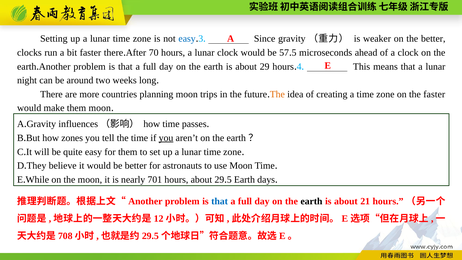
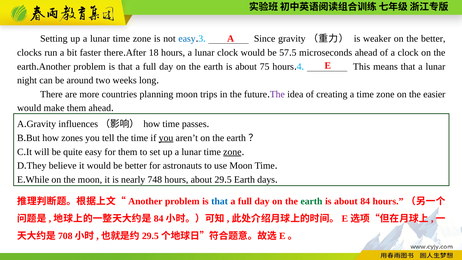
70: 70 -> 18
is about 29: 29 -> 75
The at (277, 94) colour: orange -> purple
the faster: faster -> easier
them moon: moon -> ahead
zone at (232, 152) underline: none -> present
701: 701 -> 748
earth at (311, 201) colour: black -> green
about 21: 21 -> 84
12 at (159, 219): 12 -> 84
